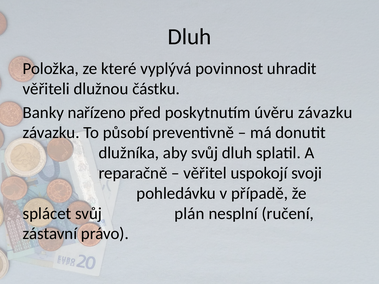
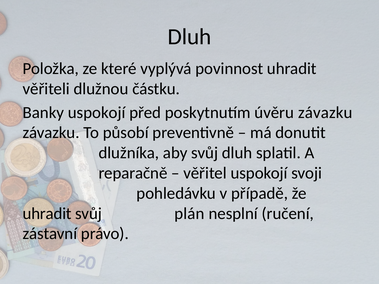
Banky nařízeno: nařízeno -> uspokojí
splácet at (47, 214): splácet -> uhradit
